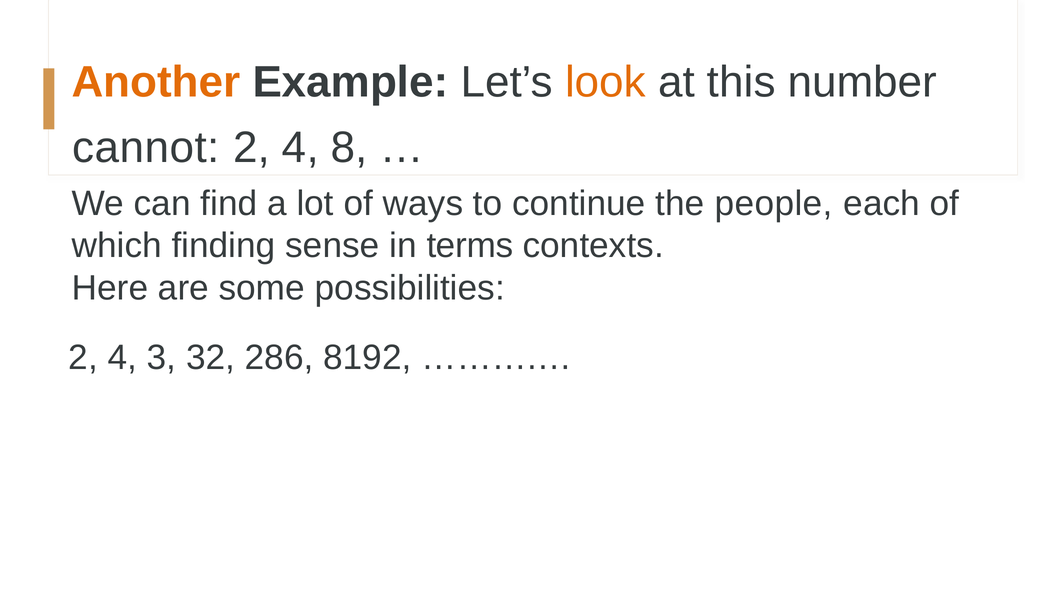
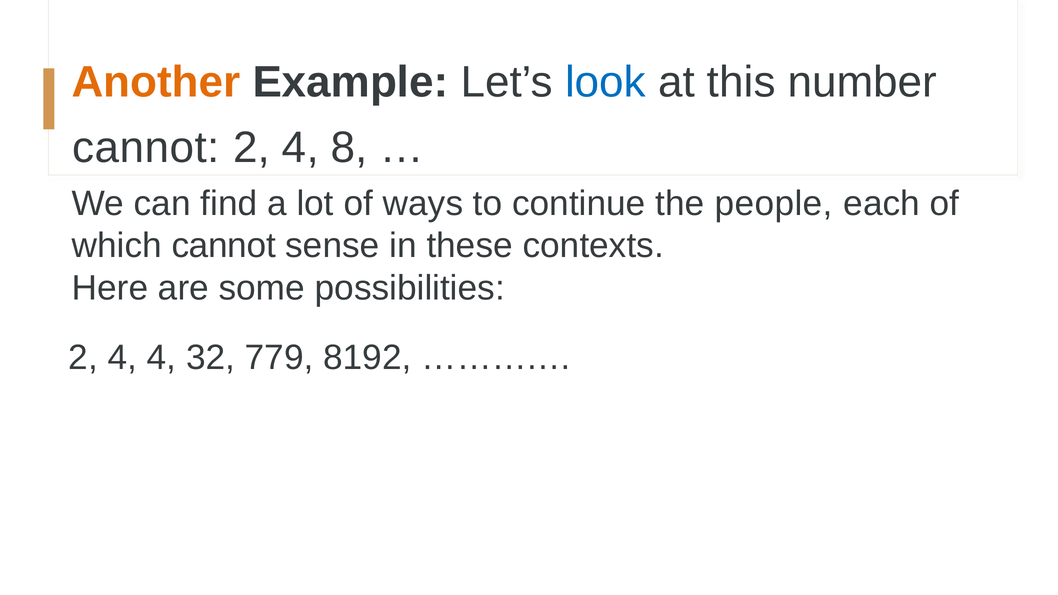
look colour: orange -> blue
which finding: finding -> cannot
terms: terms -> these
4 3: 3 -> 4
286: 286 -> 779
